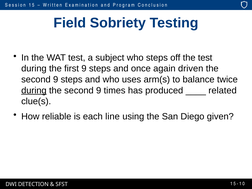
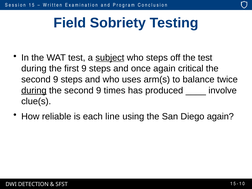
subject underline: none -> present
driven: driven -> critical
related: related -> involve
Diego given: given -> again
